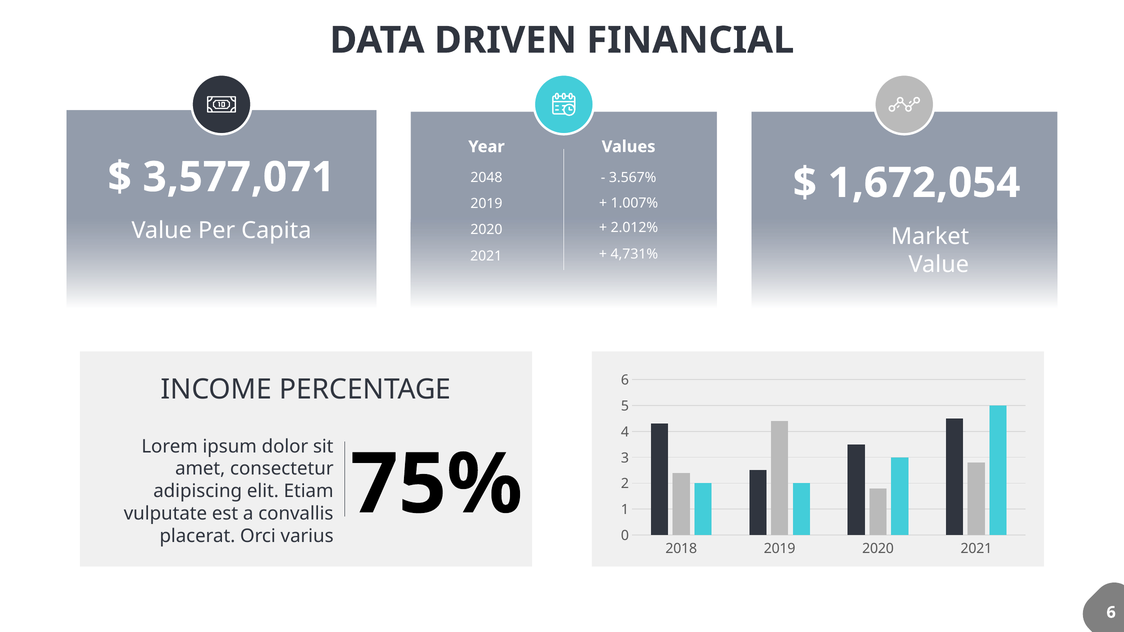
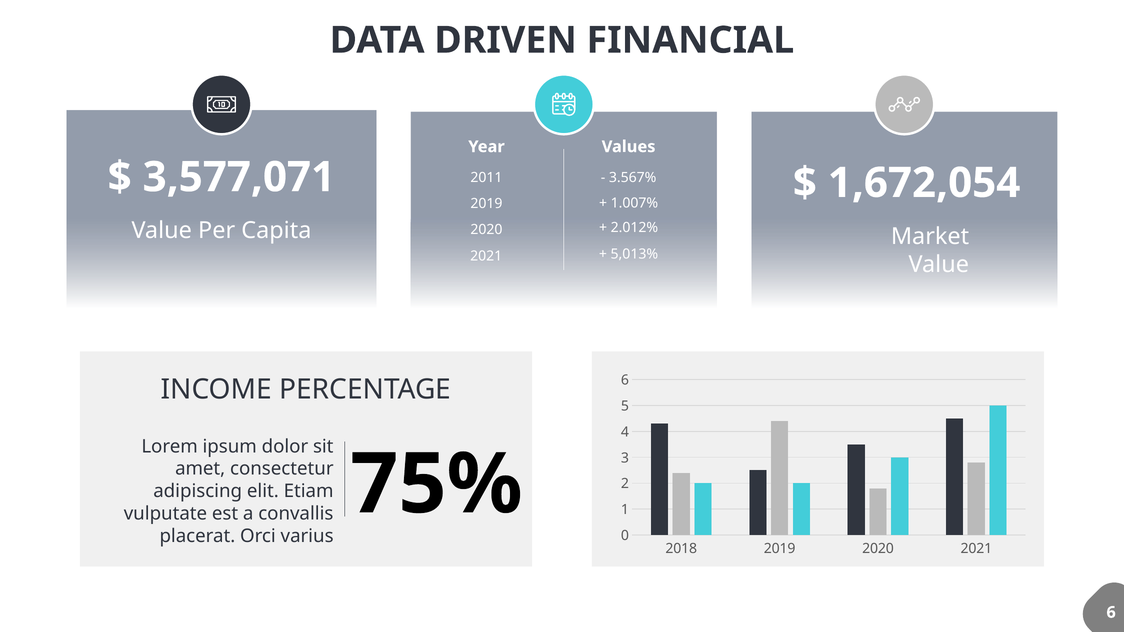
2048: 2048 -> 2011
4,731%: 4,731% -> 5,013%
